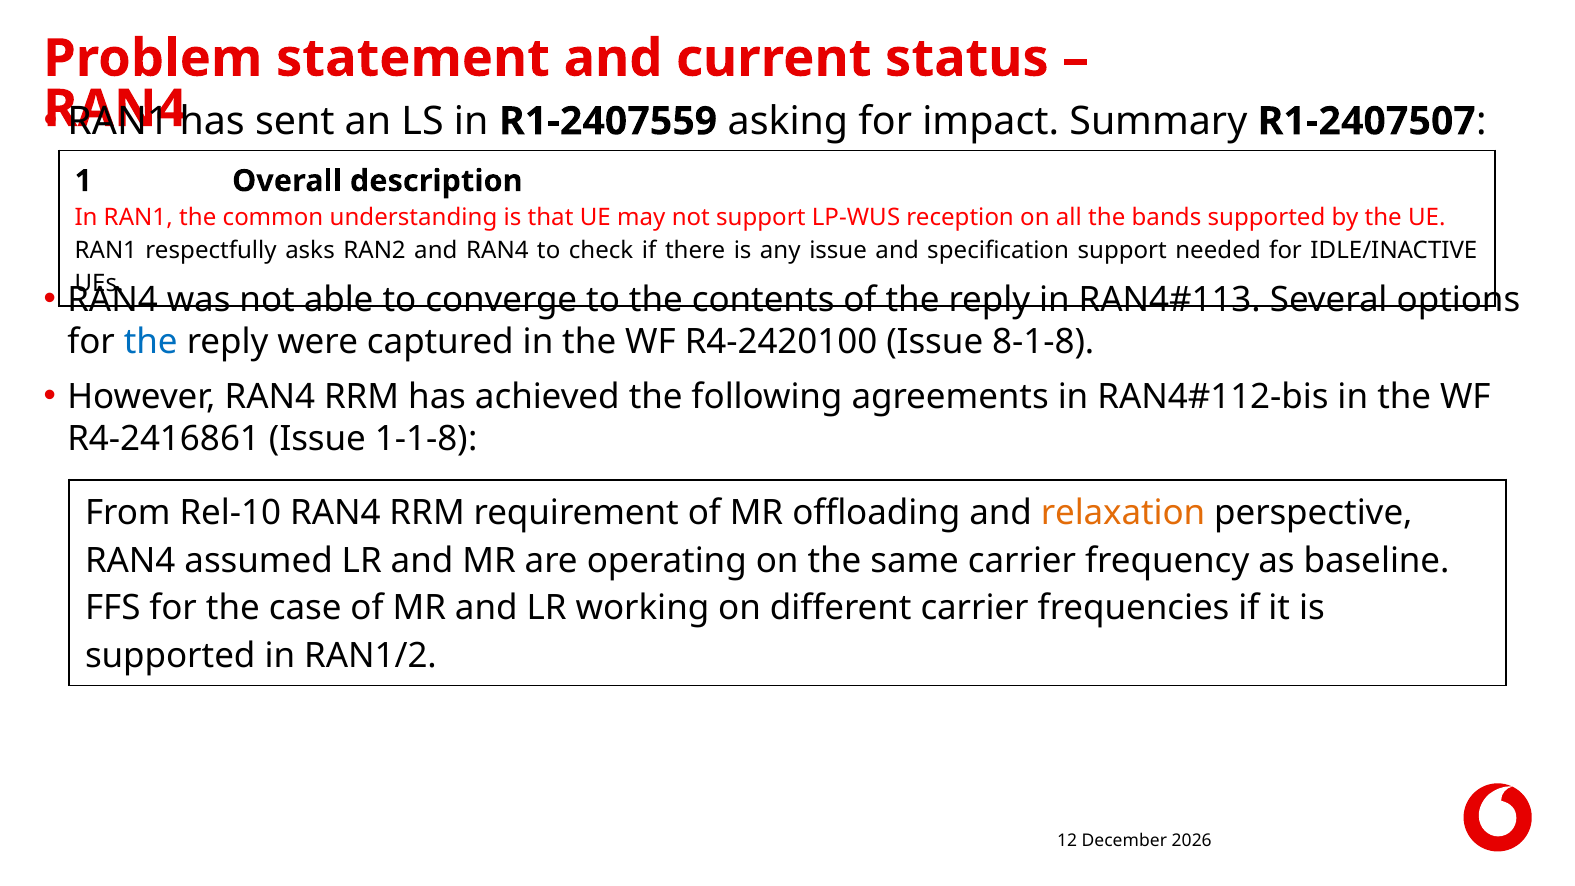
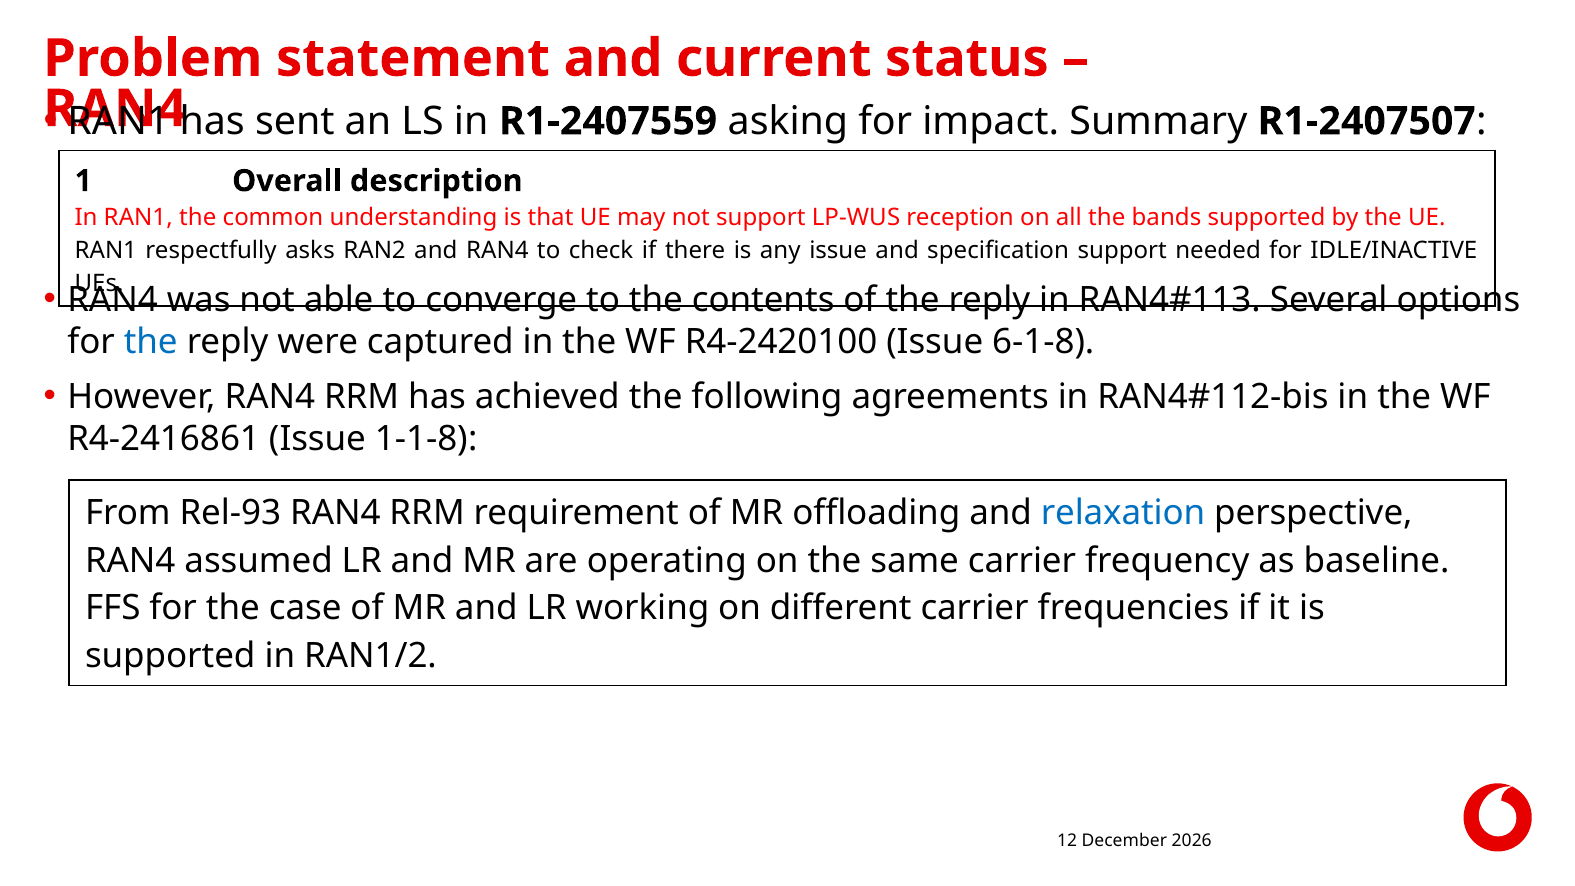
8-1-8: 8-1-8 -> 6-1-8
Rel-10: Rel-10 -> Rel-93
relaxation colour: orange -> blue
